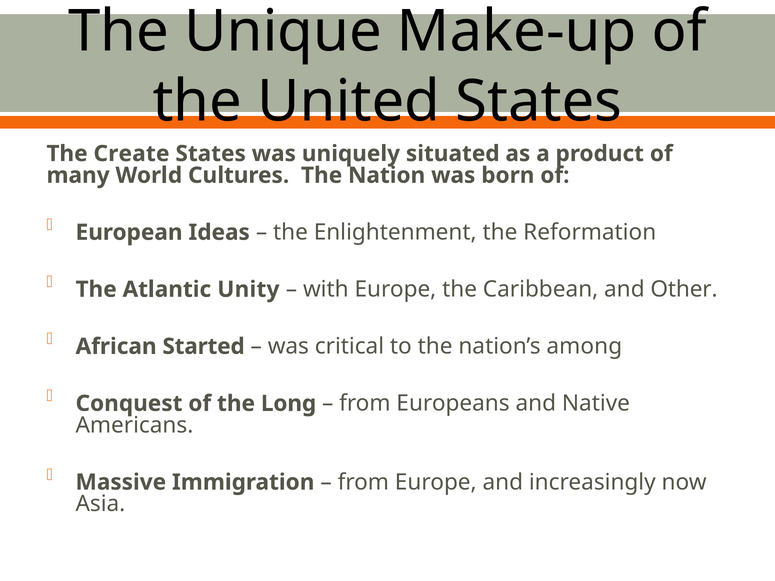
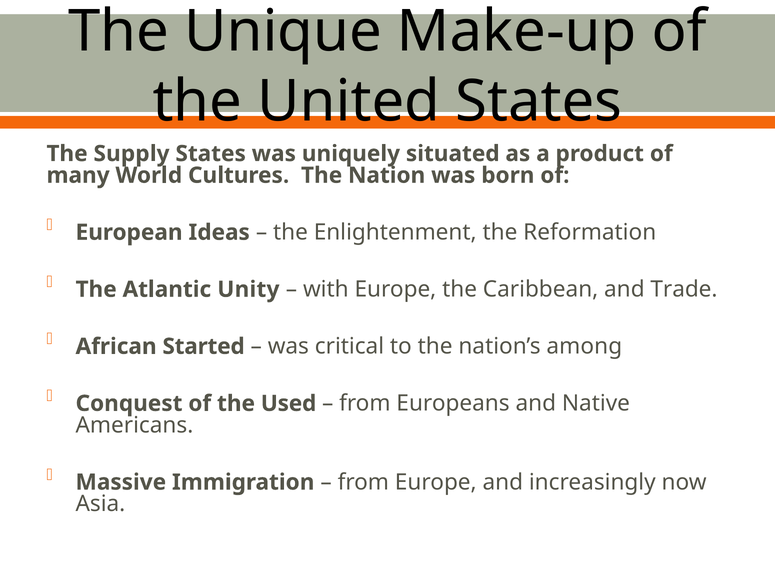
Create: Create -> Supply
Other: Other -> Trade
Long: Long -> Used
